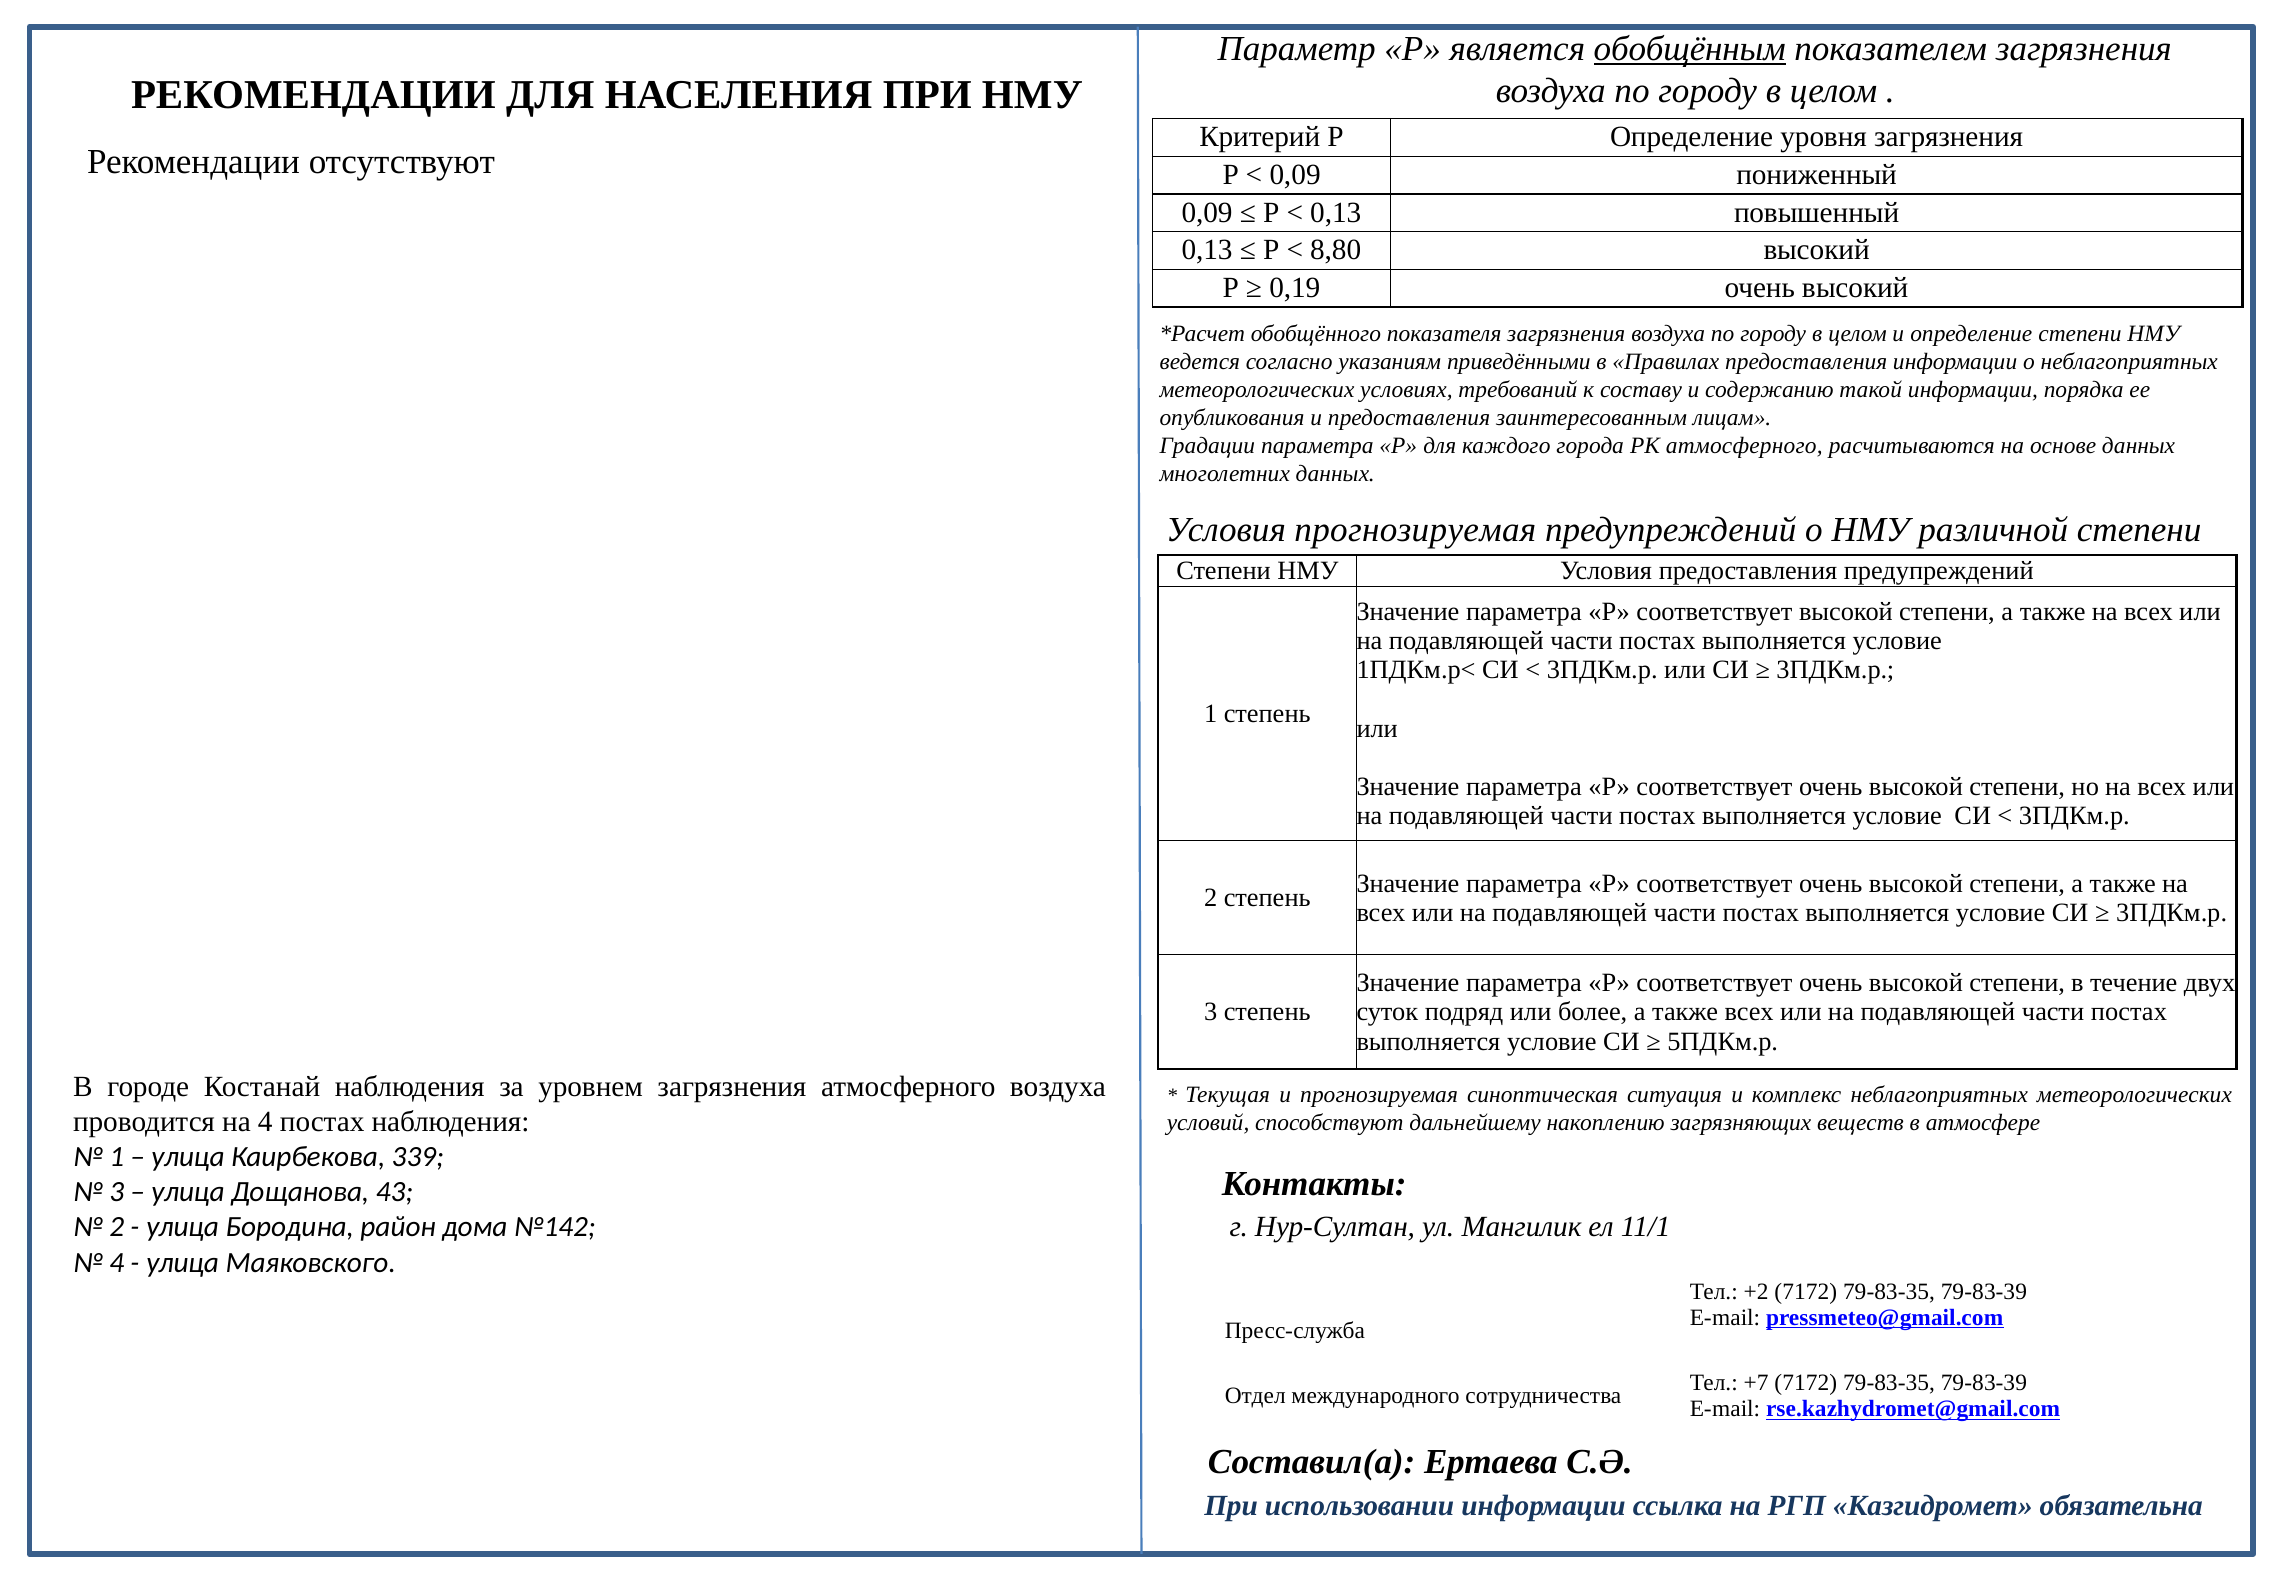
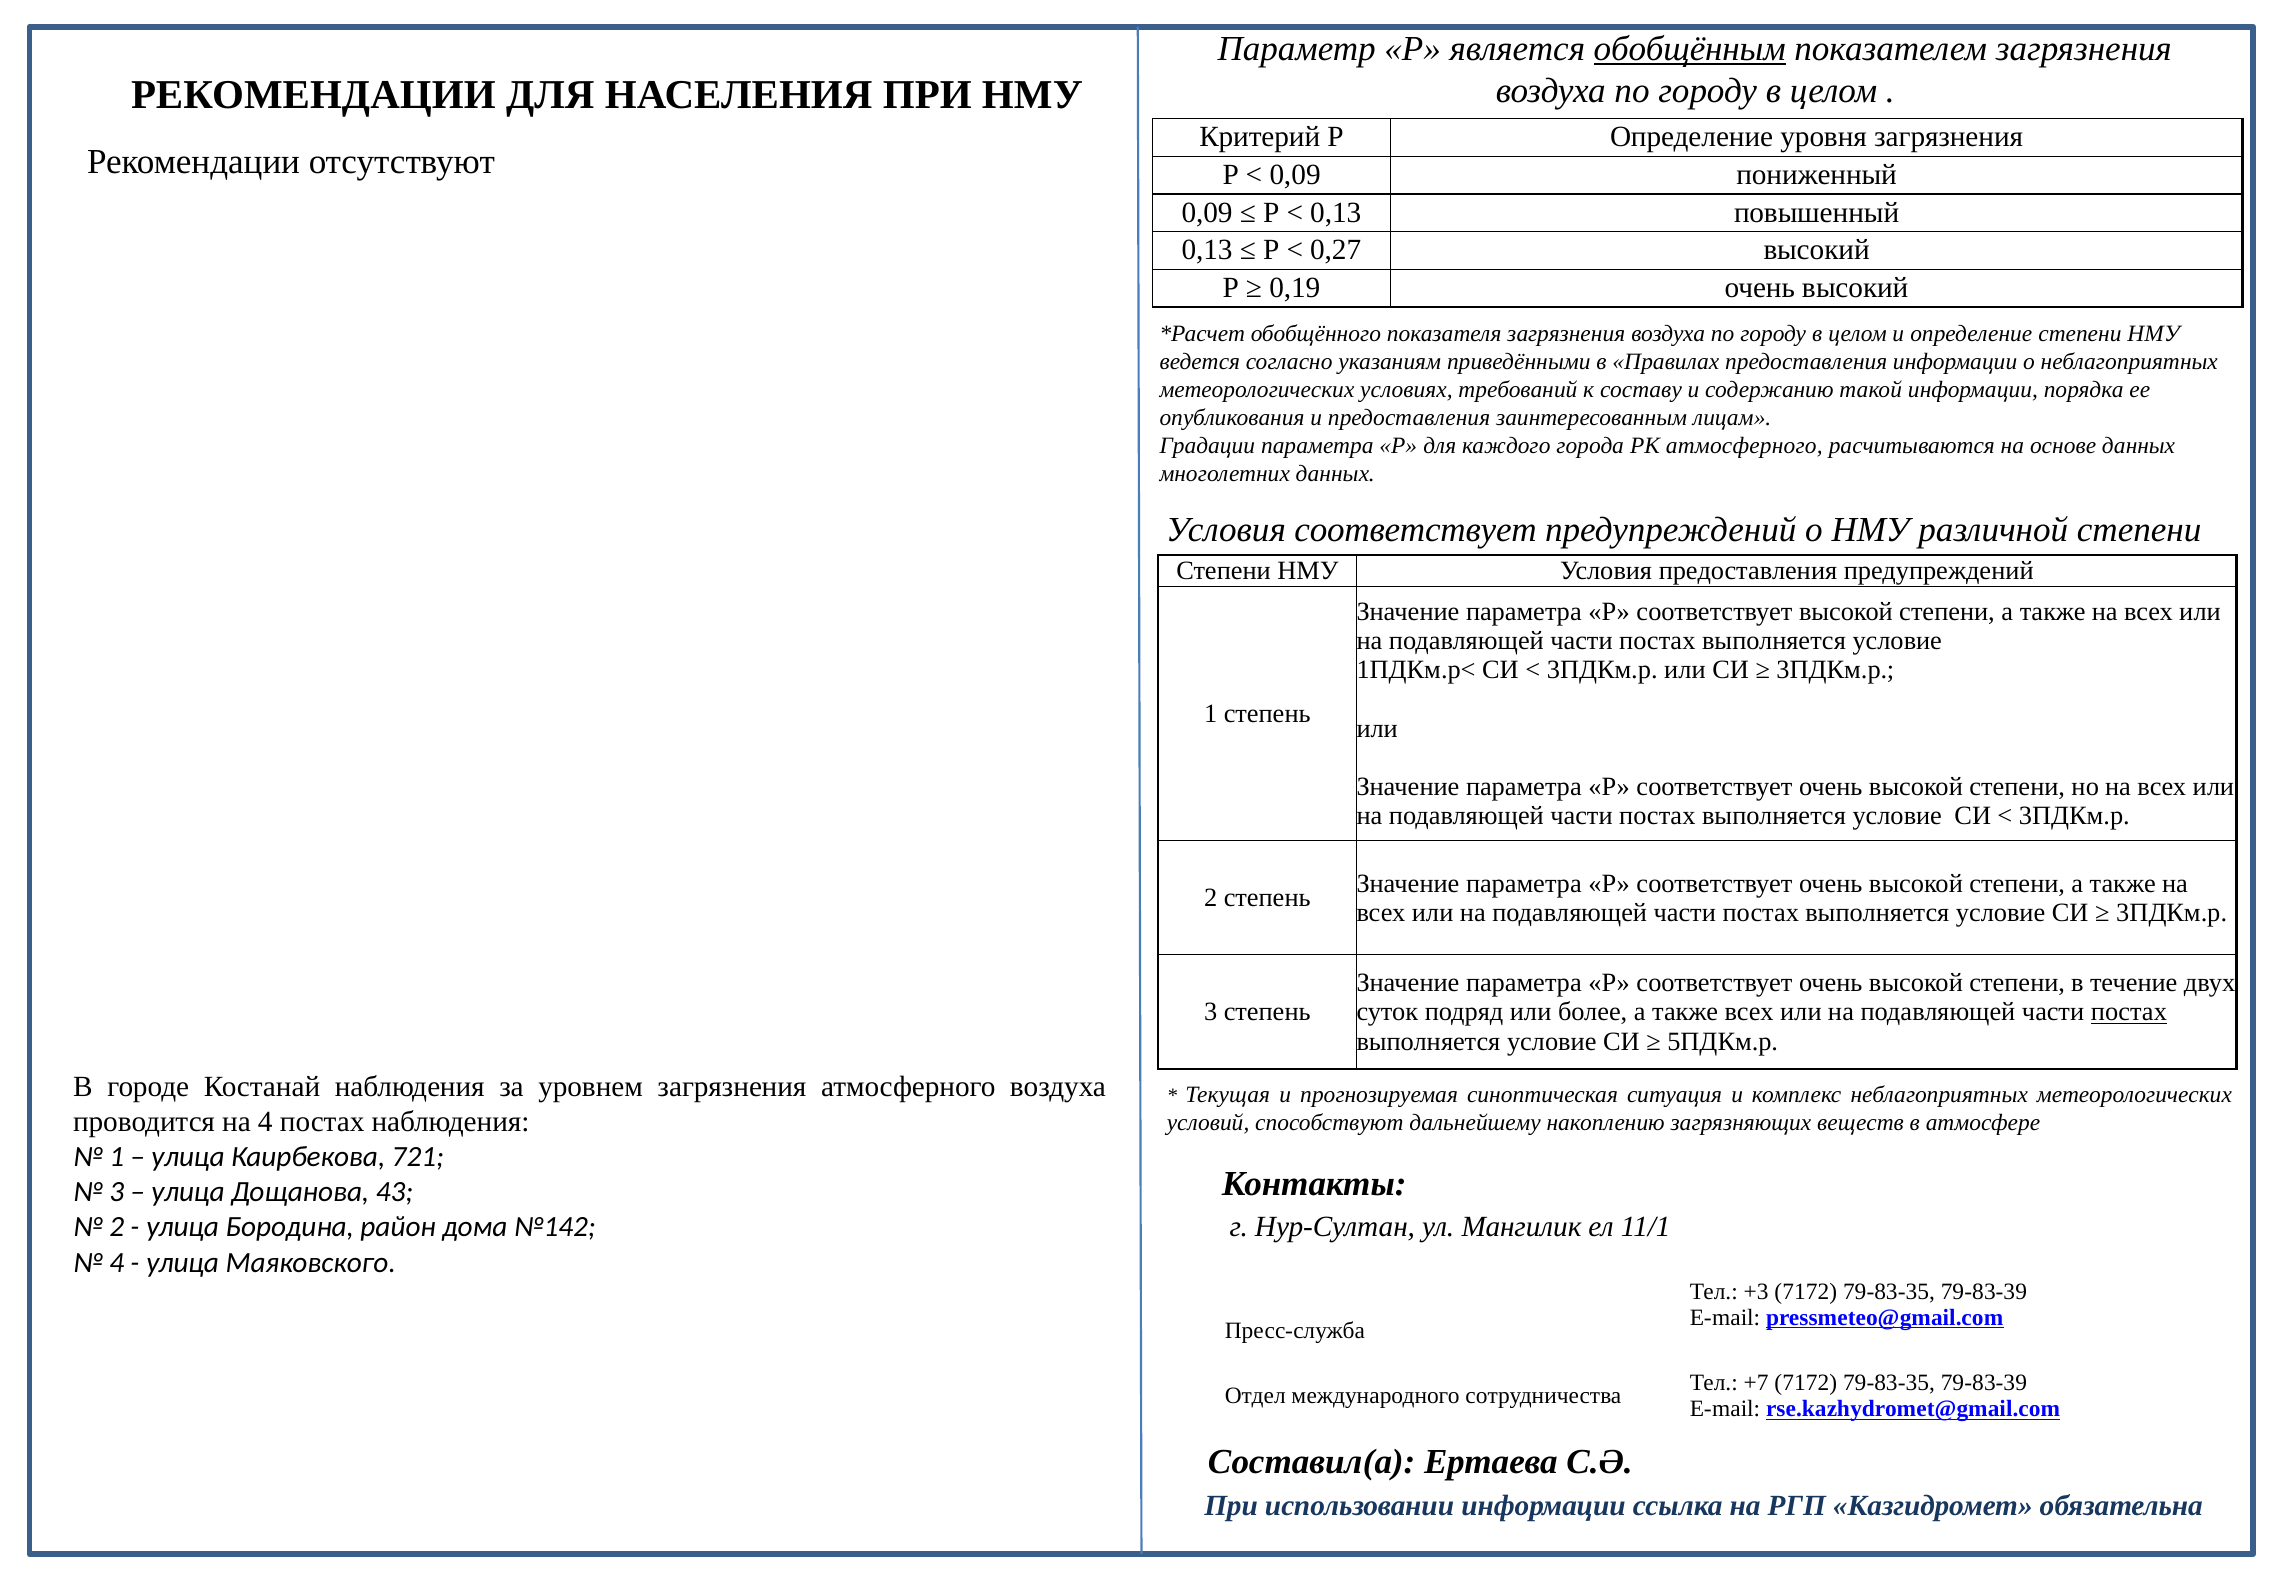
8,80: 8,80 -> 0,27
Условия прогнозируемая: прогнозируемая -> соответствует
постах at (2129, 1012) underline: none -> present
339: 339 -> 721
+2: +2 -> +3
